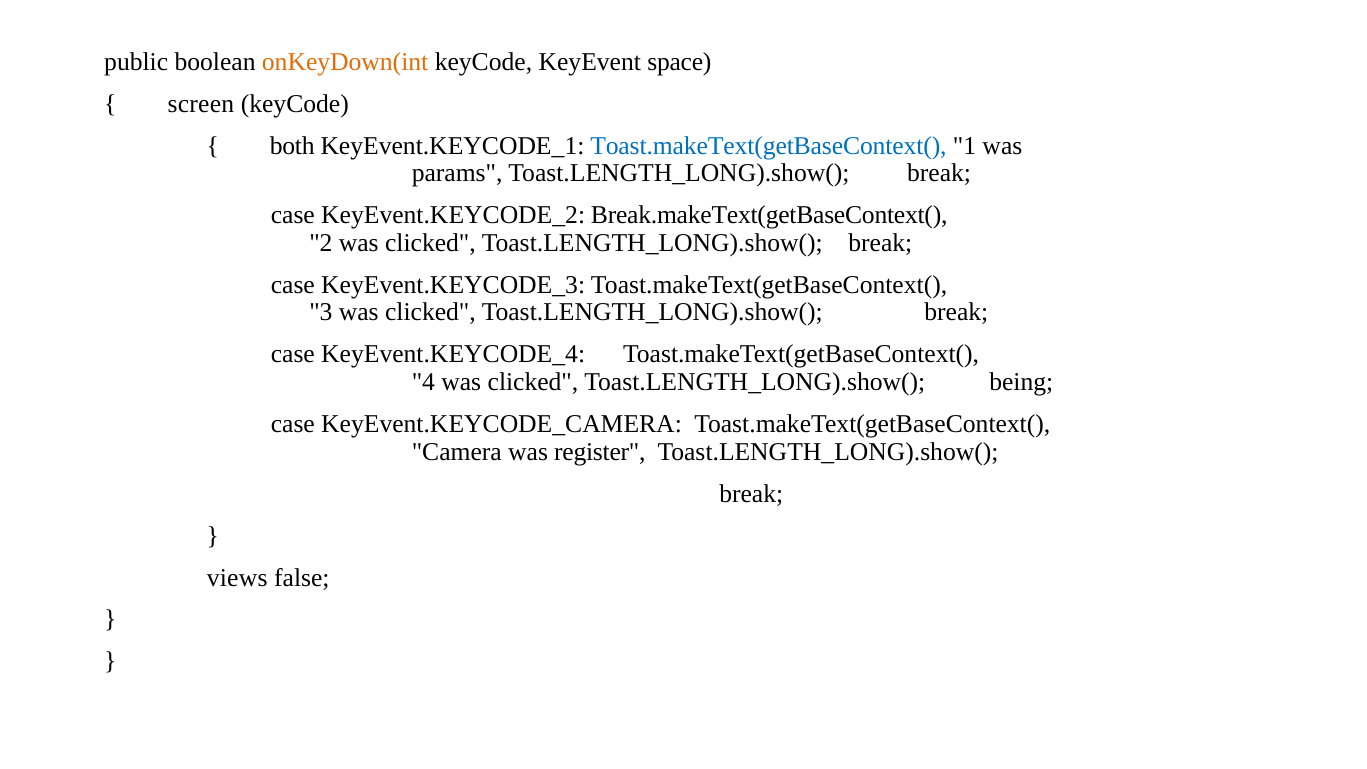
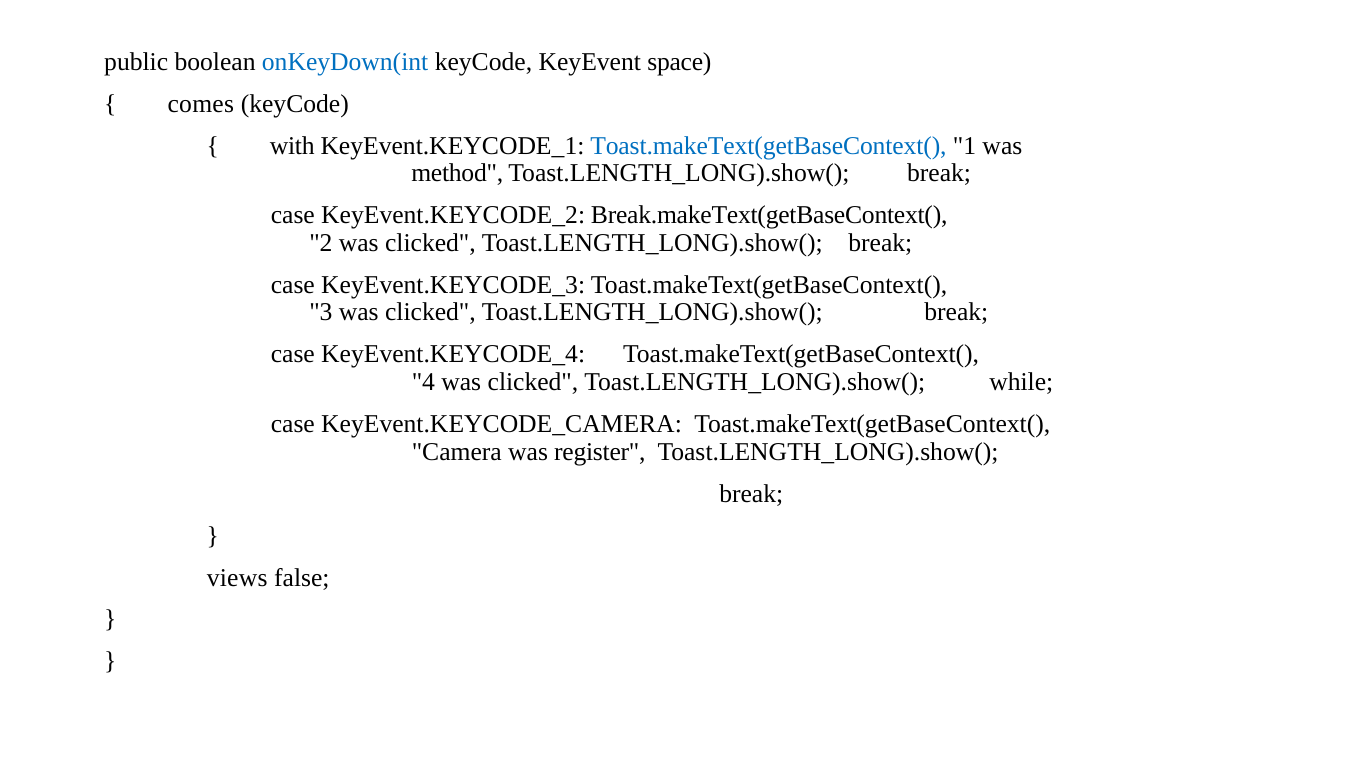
onKeyDown(int colour: orange -> blue
screen: screen -> comes
both: both -> with
params: params -> method
being: being -> while
